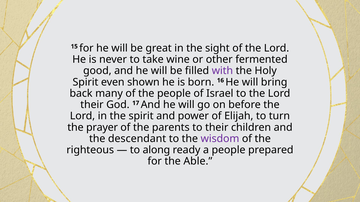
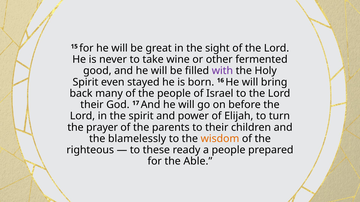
shown: shown -> stayed
descendant: descendant -> blamelessly
wisdom colour: purple -> orange
along: along -> these
